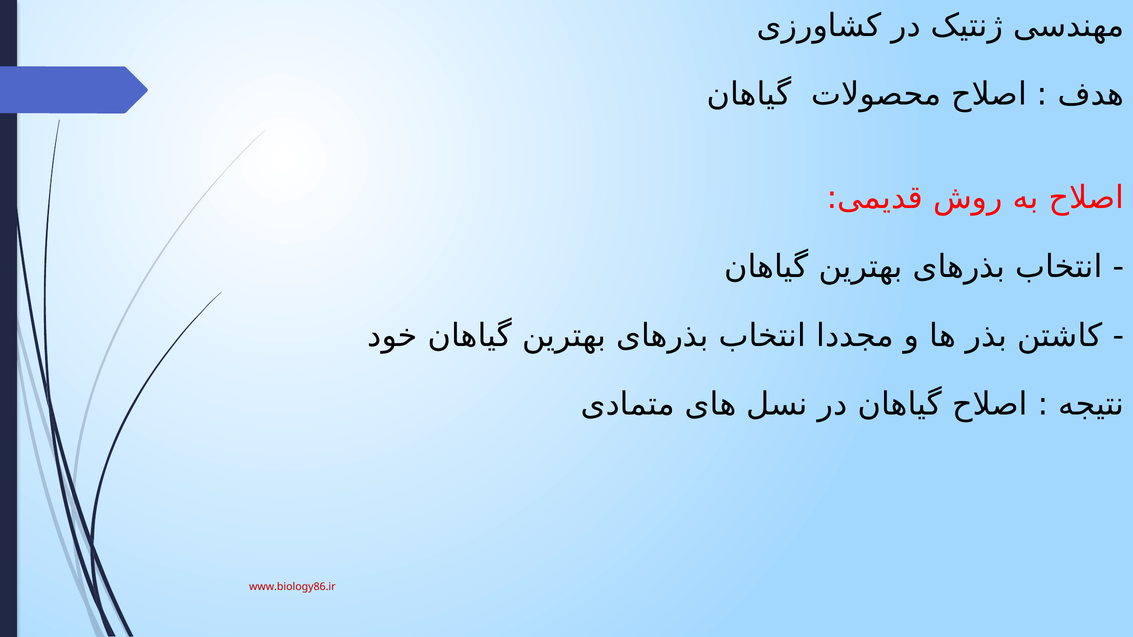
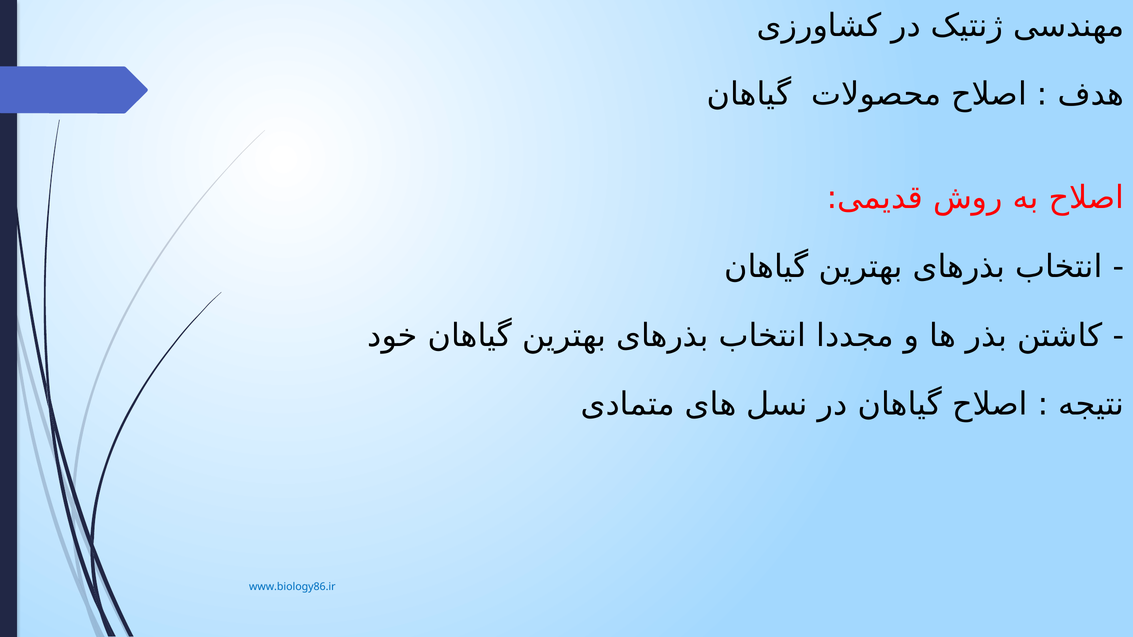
www.biology86.ir colour: red -> blue
